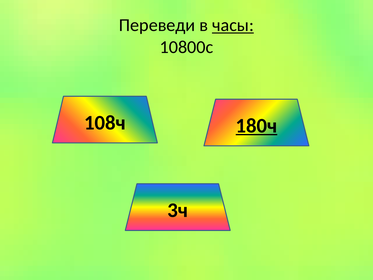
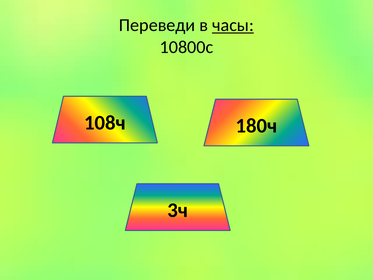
180ч underline: present -> none
